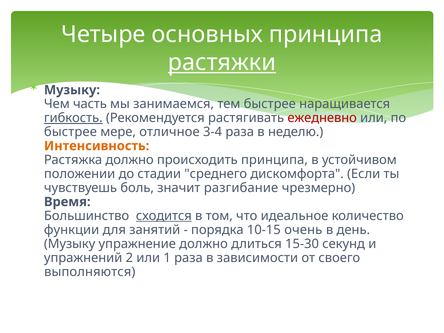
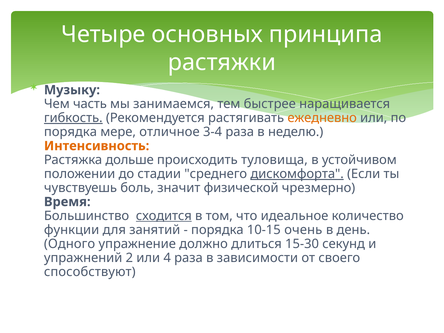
растяжки underline: present -> none
ежедневно colour: red -> orange
быстрее at (70, 132): быстрее -> порядка
Растяжка должно: должно -> дольше
происходить принципа: принципа -> туловища
дискомфорта underline: none -> present
разгибание: разгибание -> физической
Музыку at (70, 244): Музыку -> Одного
1: 1 -> 4
выполняются: выполняются -> способствуют
